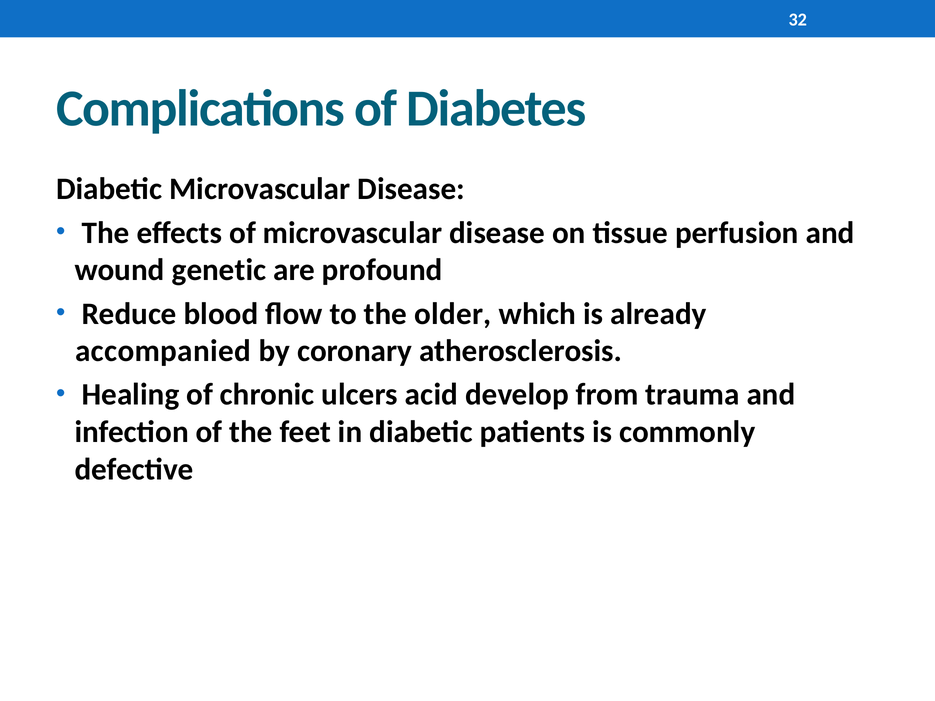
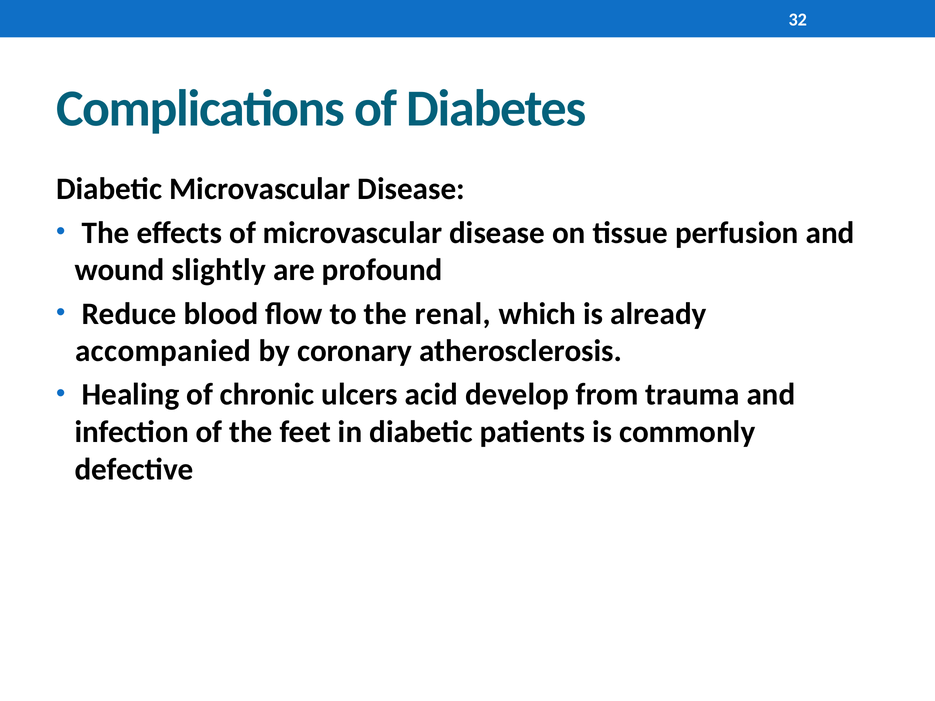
genetic: genetic -> slightly
older: older -> renal
